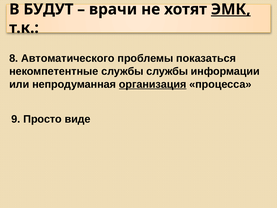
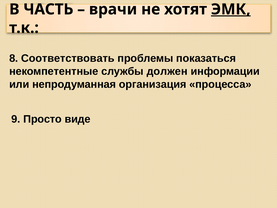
БУДУТ: БУДУТ -> ЧАСТЬ
Автоматического: Автоматического -> Соответствовать
службы службы: службы -> должен
организация underline: present -> none
